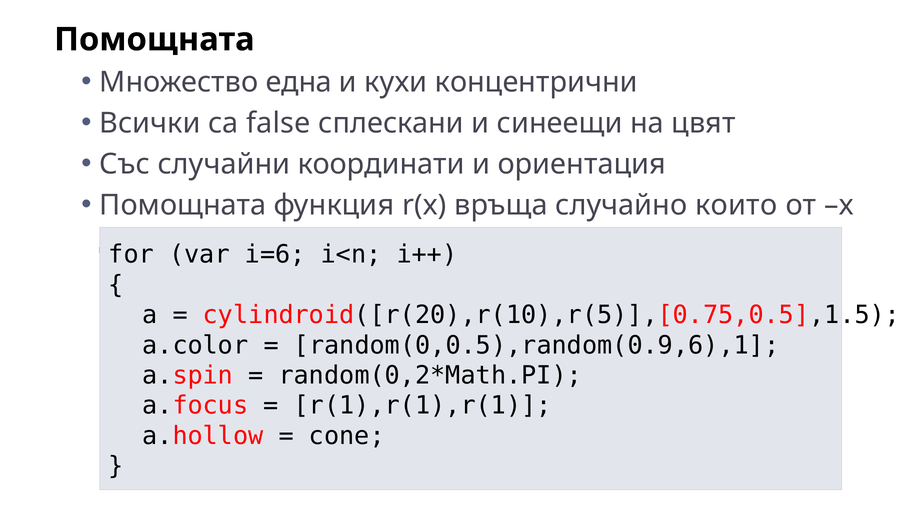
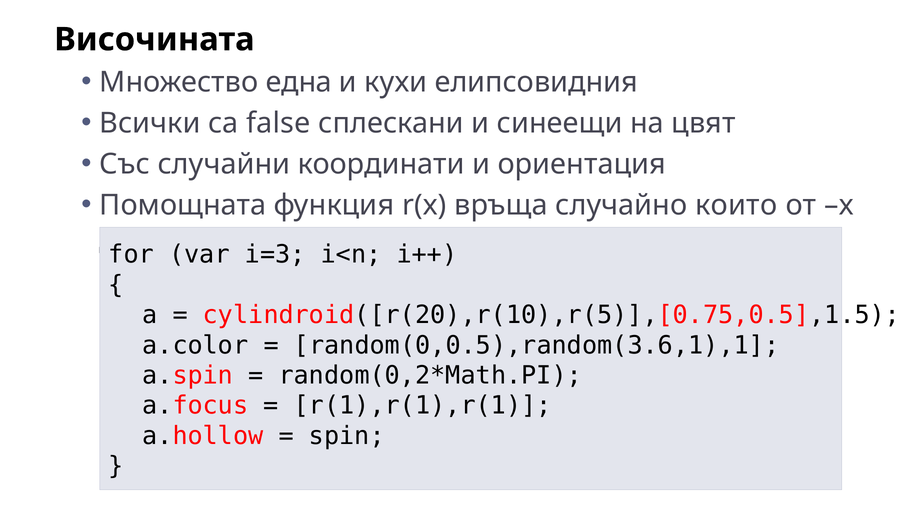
Помощната at (154, 40): Помощната -> Височината
концентрични: концентрични -> елипсовидния
i=6: i=6 -> i=3
random(0,0.5),random(0.9,6),1: random(0,0.5),random(0.9,6),1 -> random(0,0.5),random(3.6,1),1
cone: cone -> spin
